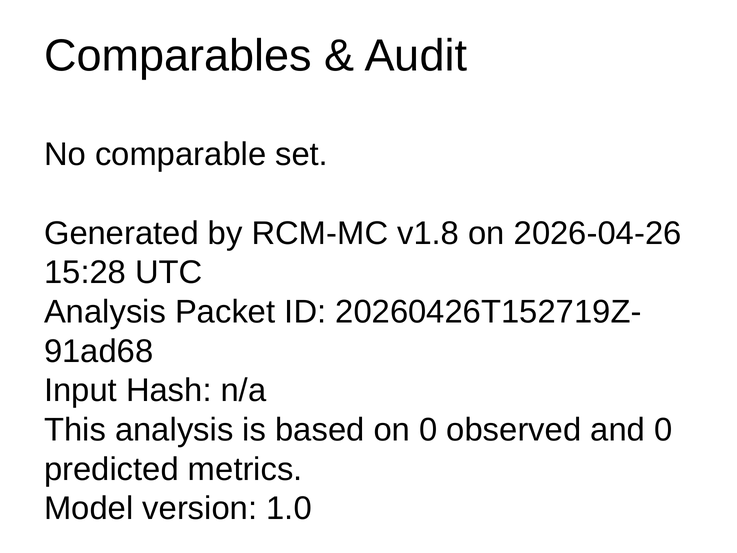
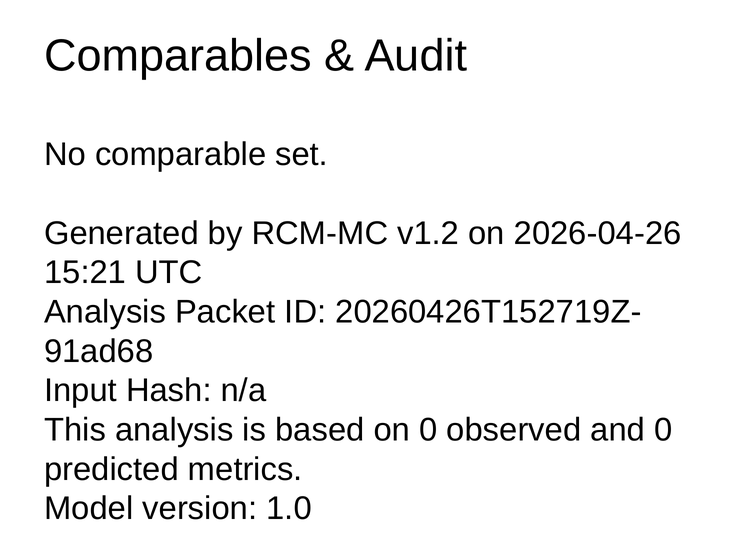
v1.8: v1.8 -> v1.2
15:28: 15:28 -> 15:21
